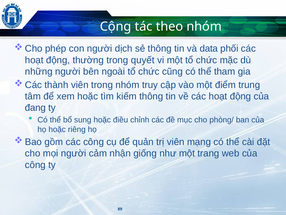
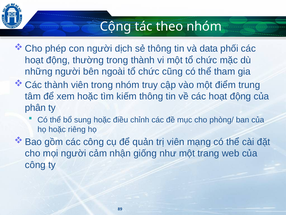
trong quyết: quyết -> thành
đang: đang -> phân
